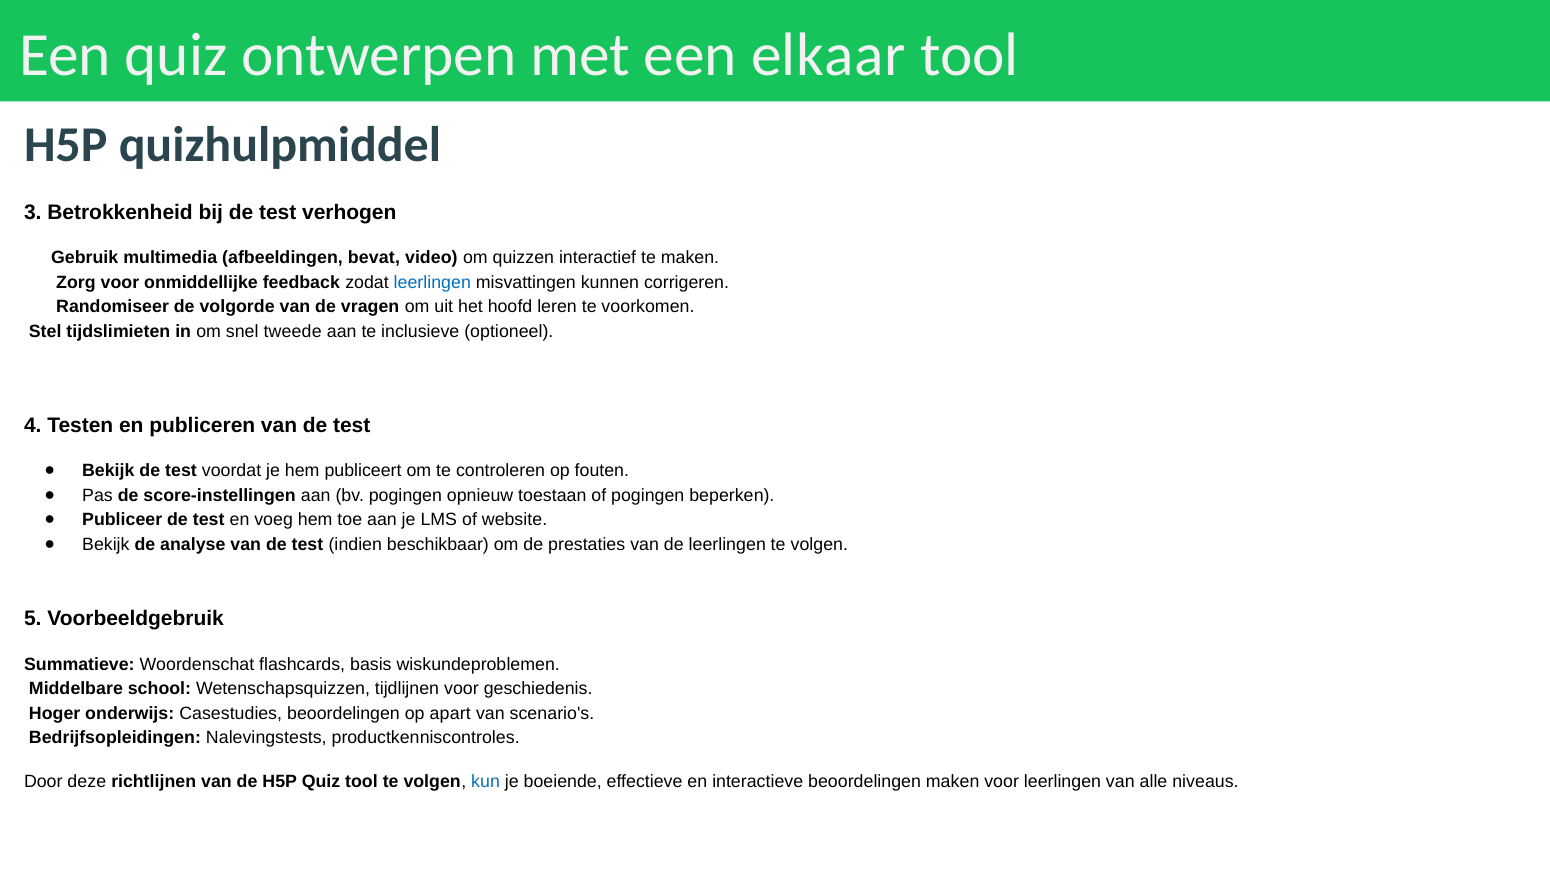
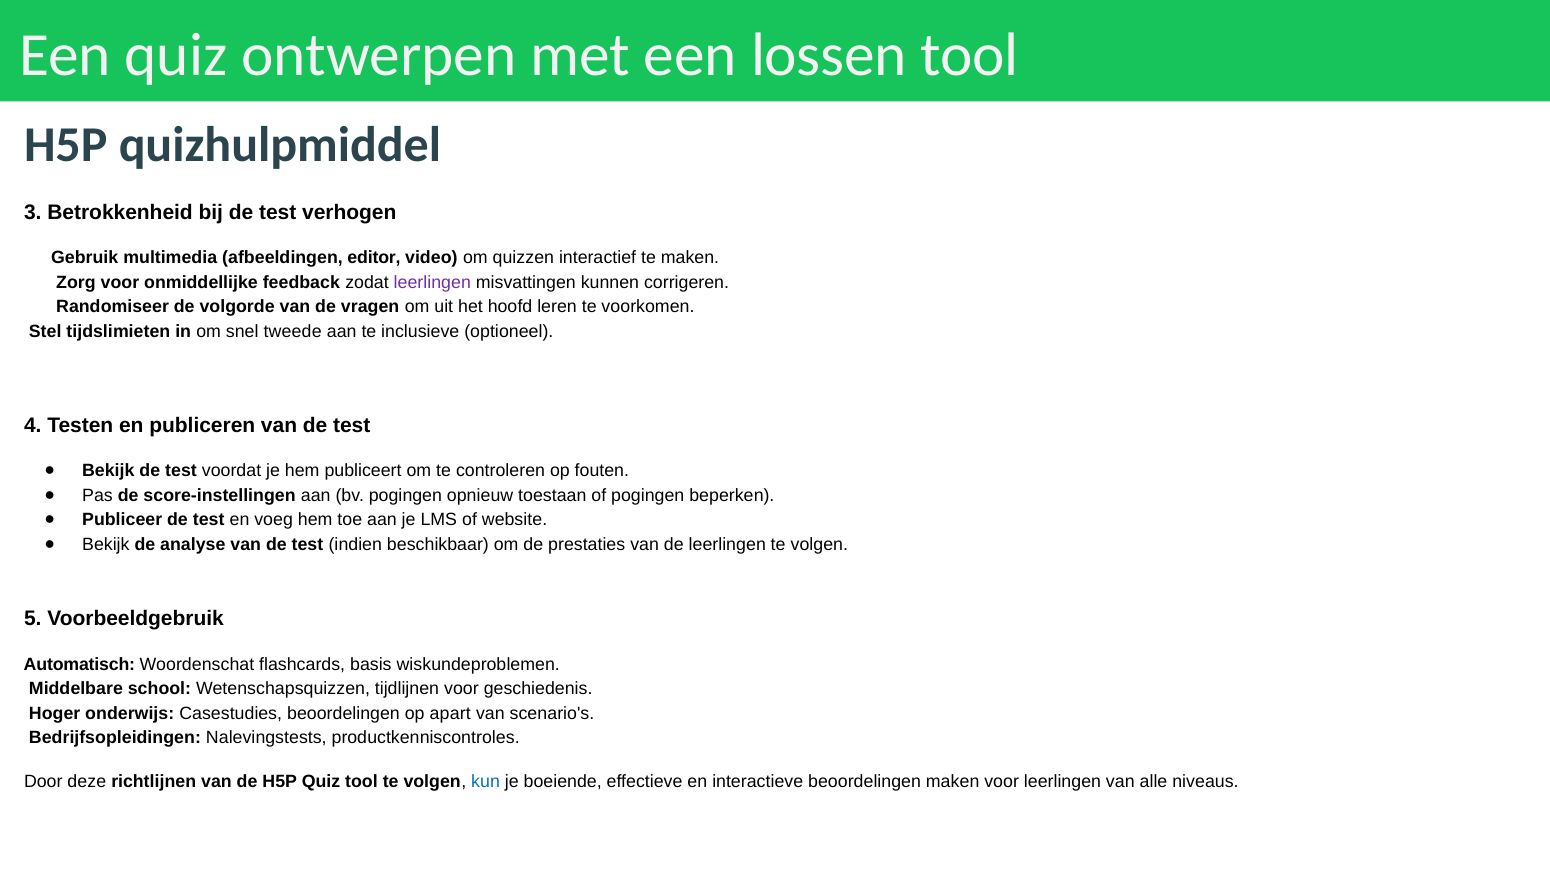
elkaar: elkaar -> lossen
bevat: bevat -> editor
leerlingen at (432, 282) colour: blue -> purple
Summatieve: Summatieve -> Automatisch
